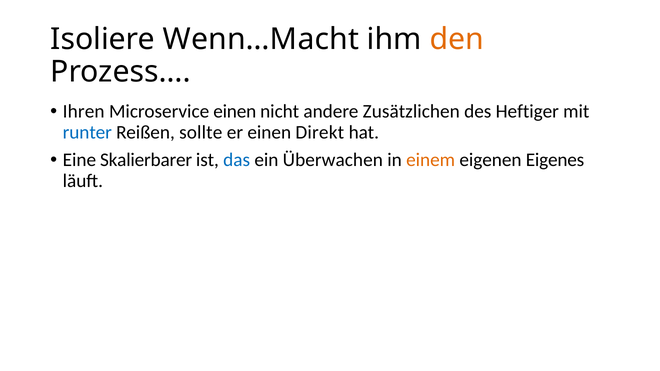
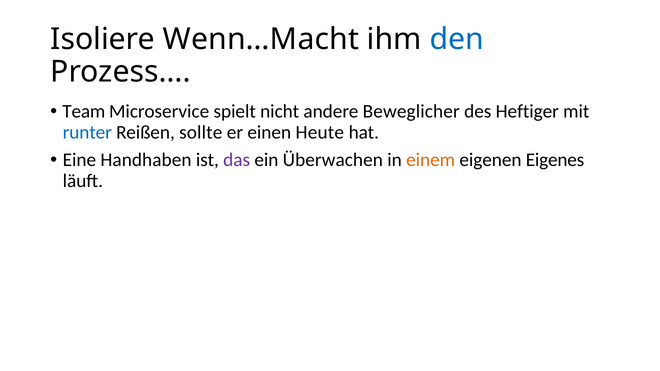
den colour: orange -> blue
Ihren: Ihren -> Team
Microservice einen: einen -> spielt
Zusätzlichen: Zusätzlichen -> Beweglicher
Direkt: Direkt -> Heute
Skalierbarer: Skalierbarer -> Handhaben
das colour: blue -> purple
